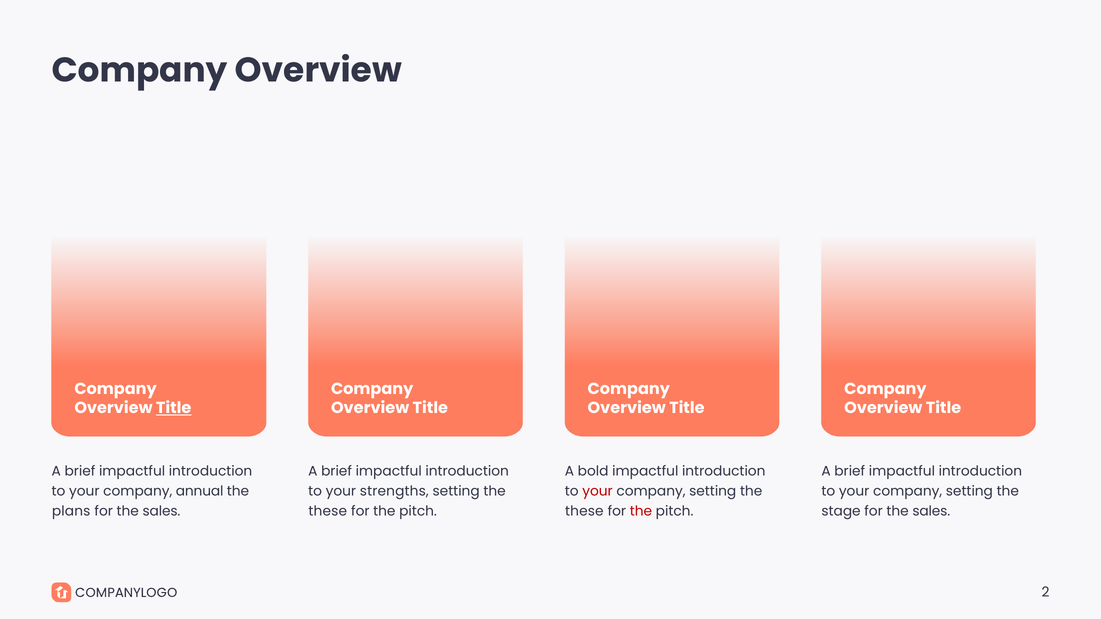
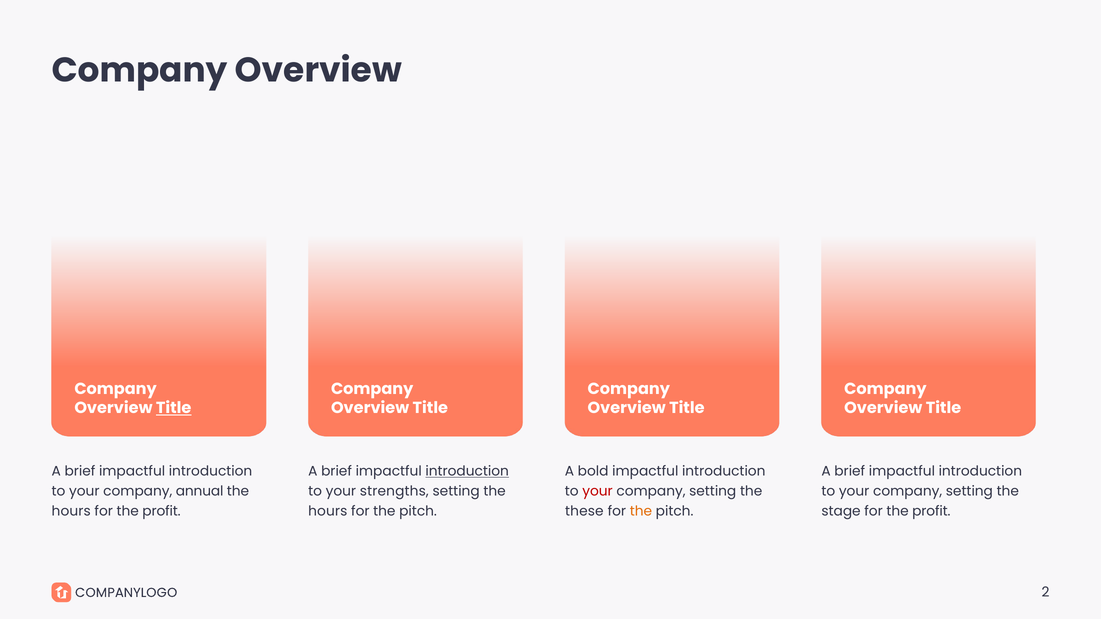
introduction at (467, 472) underline: none -> present
plans at (71, 511): plans -> hours
sales at (161, 511): sales -> profit
these at (328, 511): these -> hours
the at (641, 511) colour: red -> orange
stage for the sales: sales -> profit
